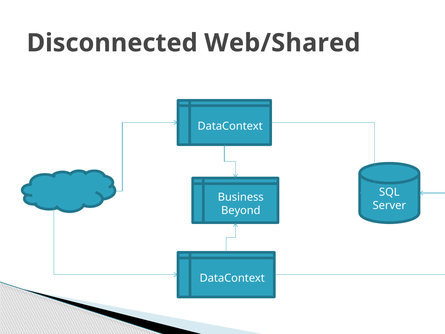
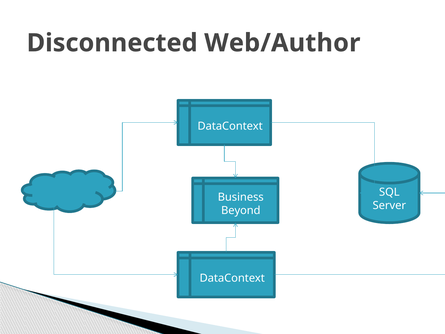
Web/Shared: Web/Shared -> Web/Author
